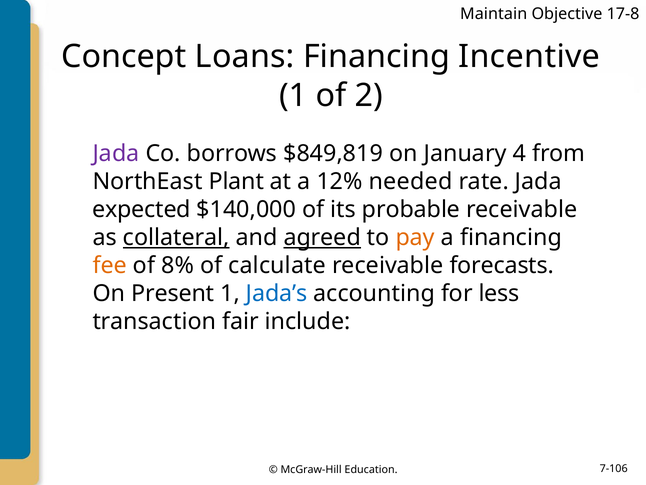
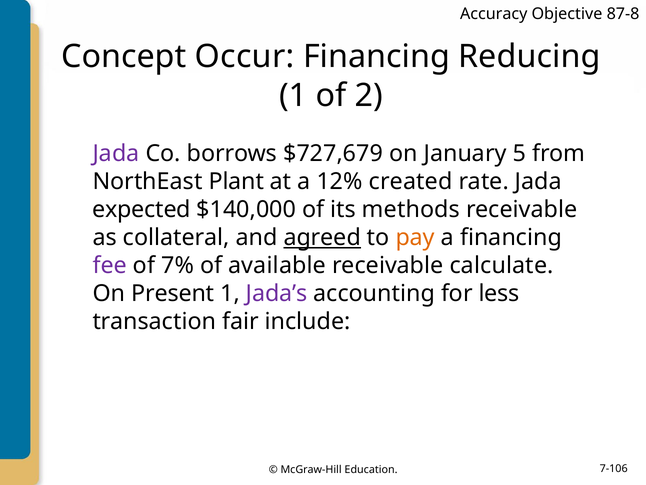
Maintain: Maintain -> Accuracy
17-8: 17-8 -> 87-8
Loans: Loans -> Occur
Incentive: Incentive -> Reducing
$849,819: $849,819 -> $727,679
4: 4 -> 5
needed: needed -> created
probable: probable -> methods
collateral underline: present -> none
fee colour: orange -> purple
8%: 8% -> 7%
calculate: calculate -> available
forecasts: forecasts -> calculate
Jada’s colour: blue -> purple
